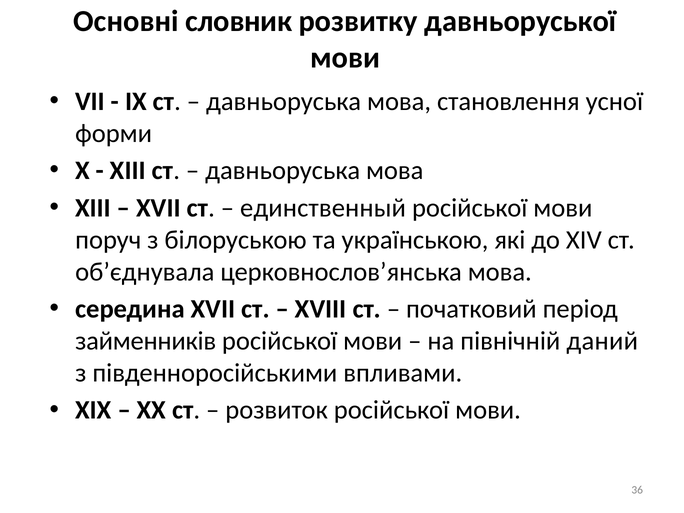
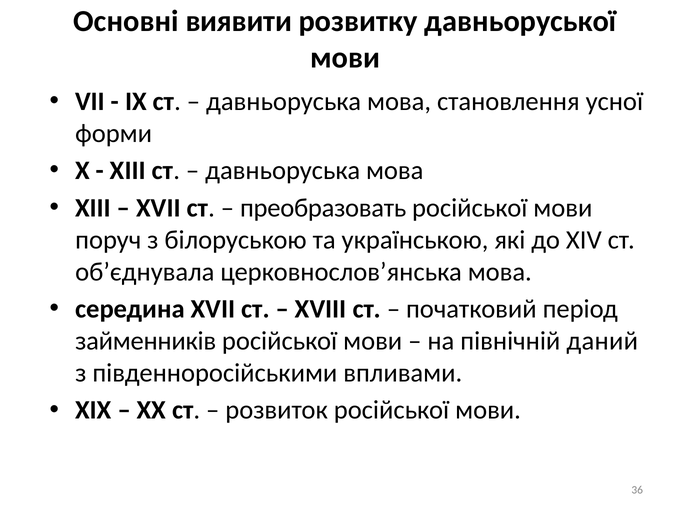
словник: словник -> виявити
единственный: единственный -> преобразовать
